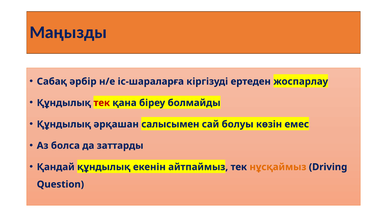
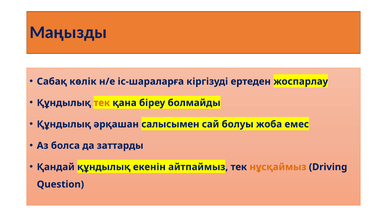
әрбір: әрбір -> көлік
тек at (102, 103) colour: red -> orange
көзін: көзін -> жоба
